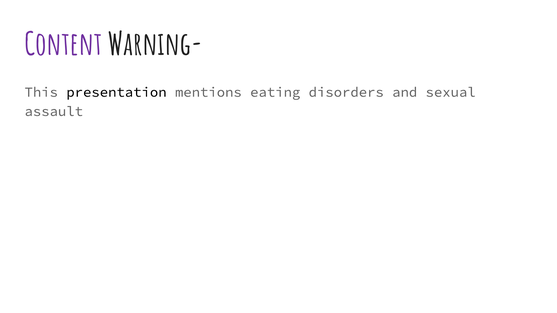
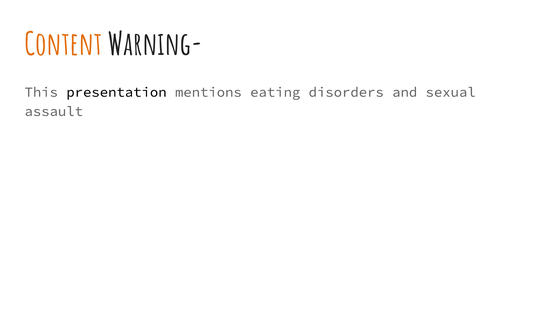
Content colour: purple -> orange
